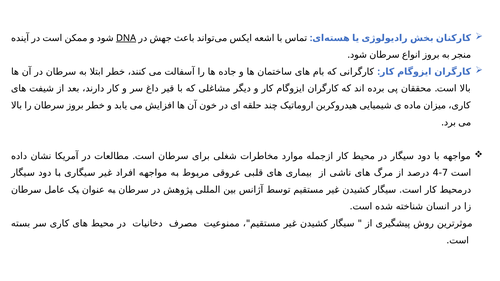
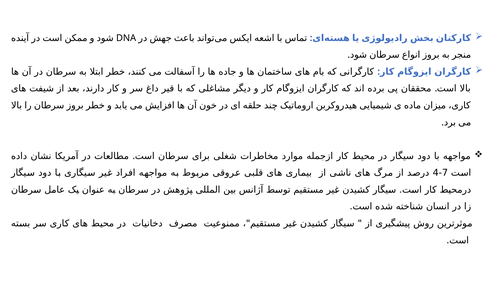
DNA underline: present -> none
